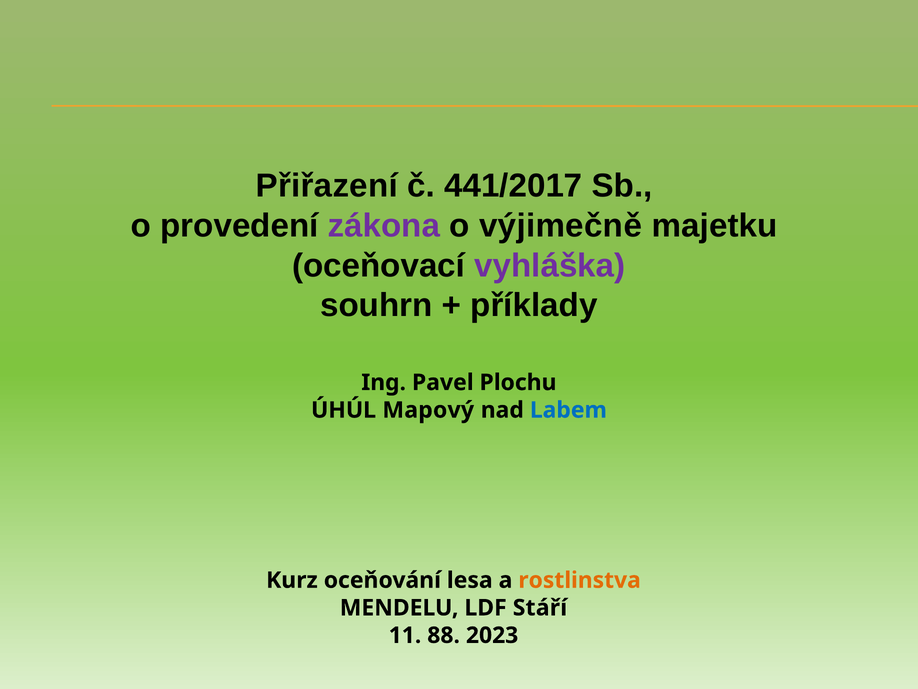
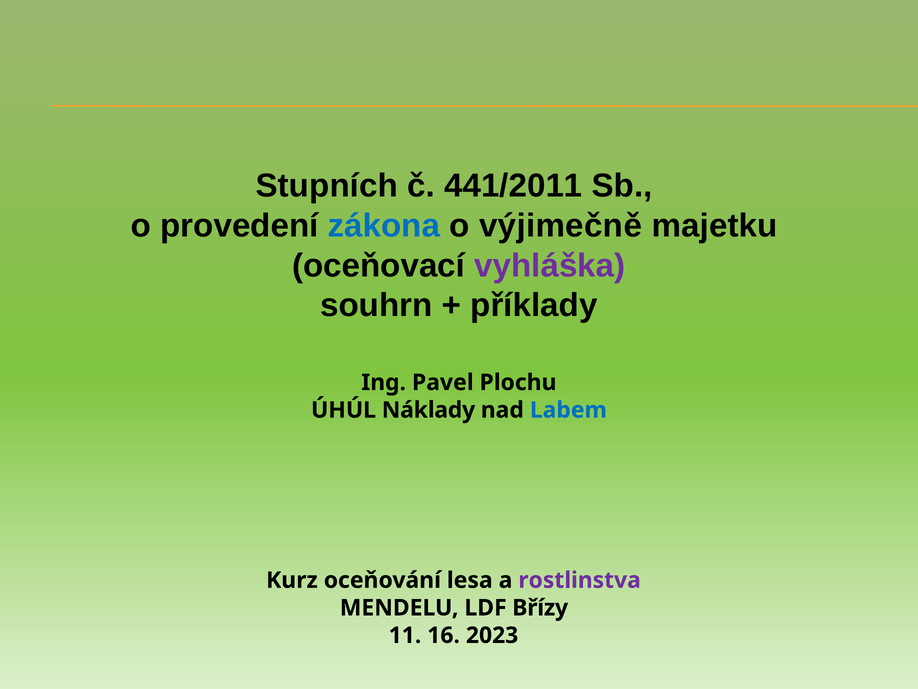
Přiřazení: Přiřazení -> Stupních
441/2017: 441/2017 -> 441/2011
zákona colour: purple -> blue
Mapový: Mapový -> Náklady
rostlinstva colour: orange -> purple
Stáří: Stáří -> Břízy
88: 88 -> 16
